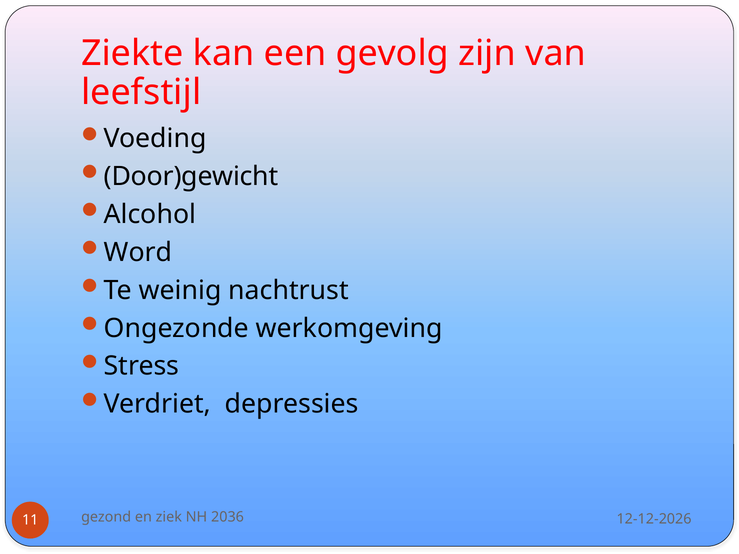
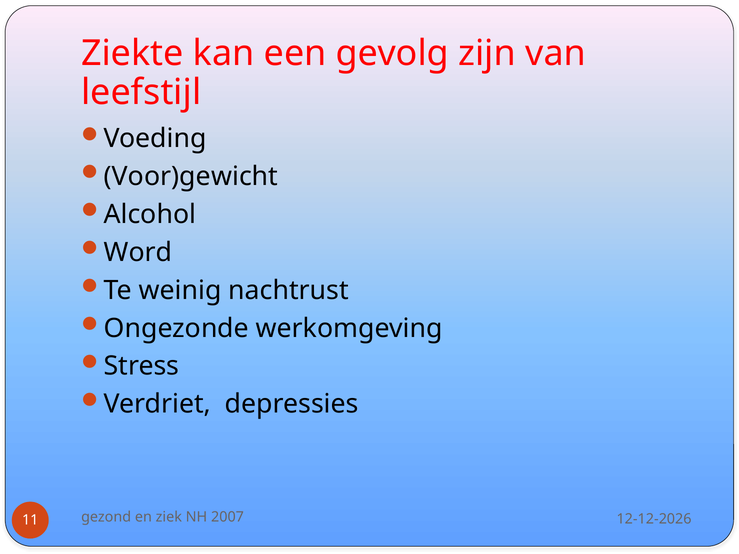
Door)gewicht: Door)gewicht -> Voor)gewicht
2036: 2036 -> 2007
